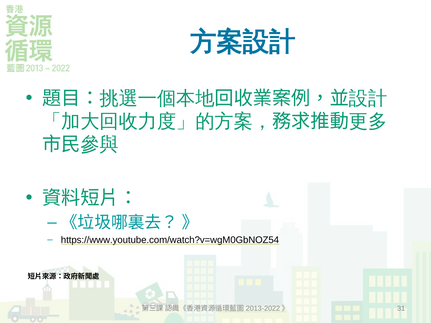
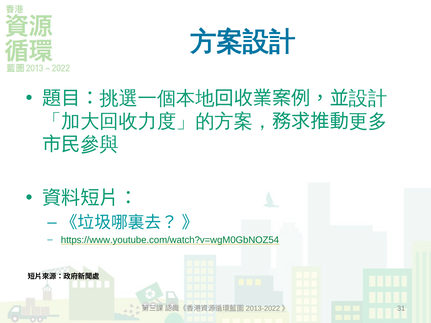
https://www.youtube.com/watch?v=wgM0GbNOZ54 colour: black -> green
